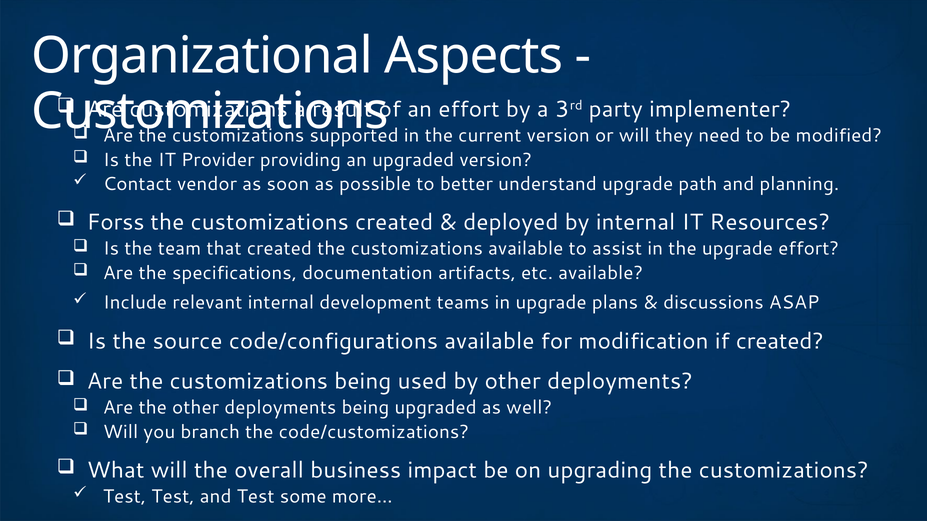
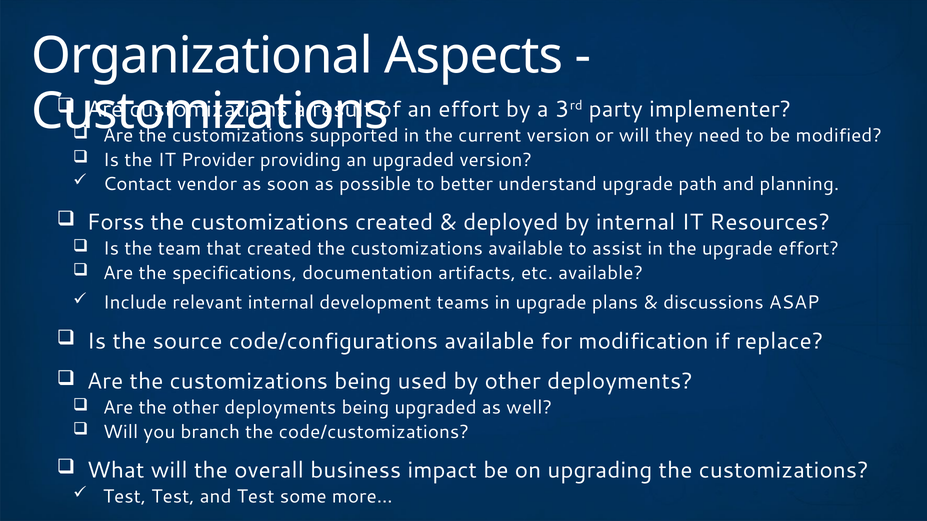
if created: created -> replace
